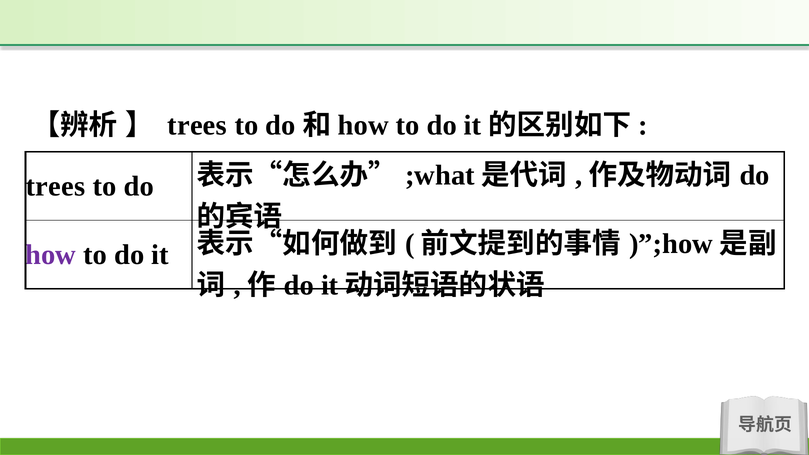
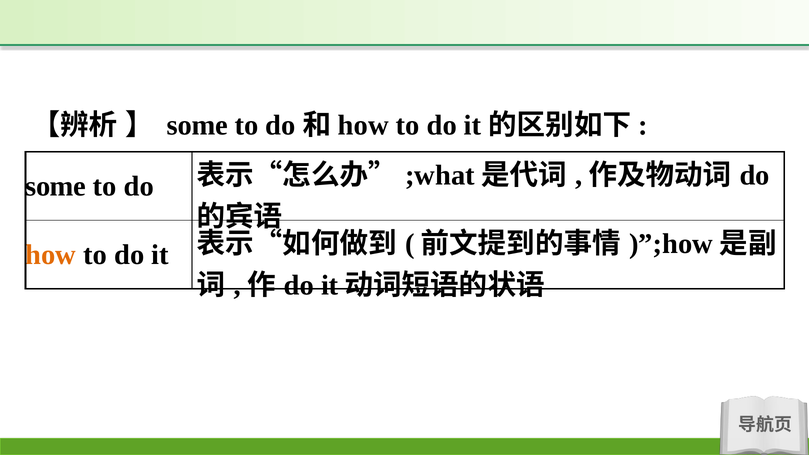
trees at (197, 125): trees -> some
trees at (55, 186): trees -> some
how at (51, 255) colour: purple -> orange
